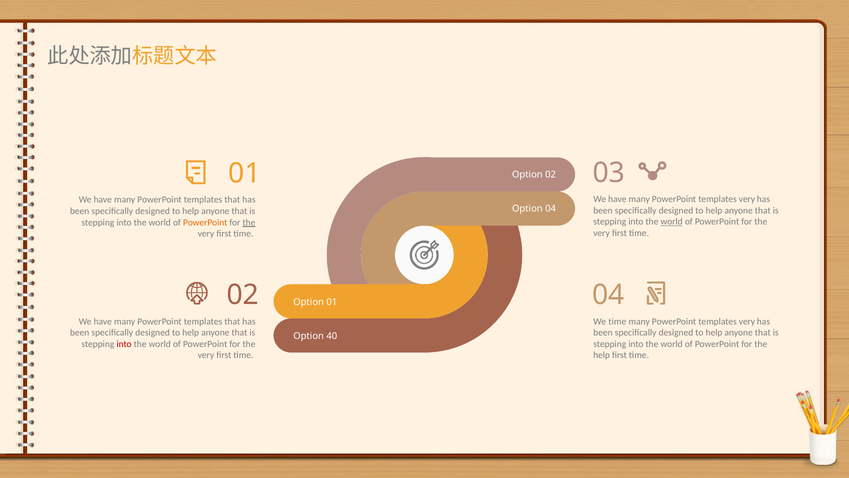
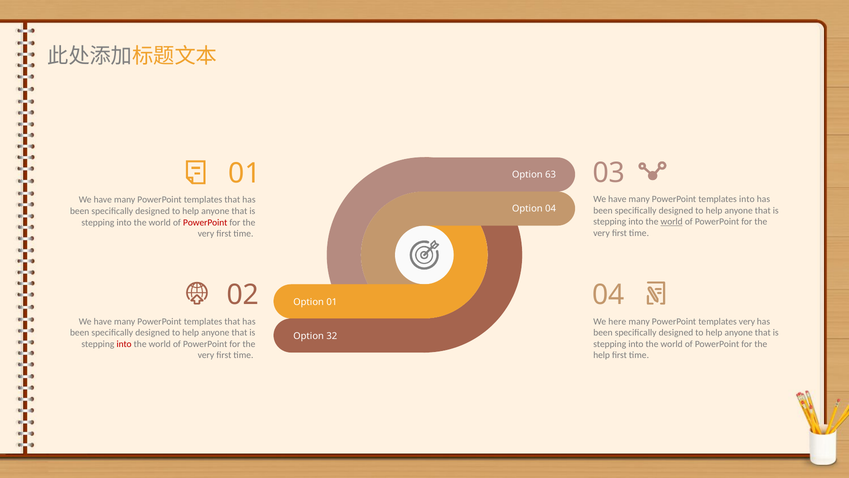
Option 02: 02 -> 63
very at (747, 199): very -> into
PowerPoint at (205, 222) colour: orange -> red
the at (249, 222) underline: present -> none
We time: time -> here
40: 40 -> 32
